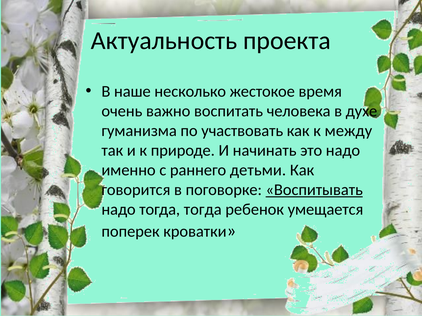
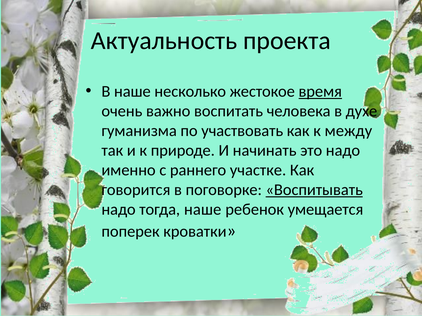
время underline: none -> present
детьми: детьми -> участке
тогда тогда: тогда -> наше
